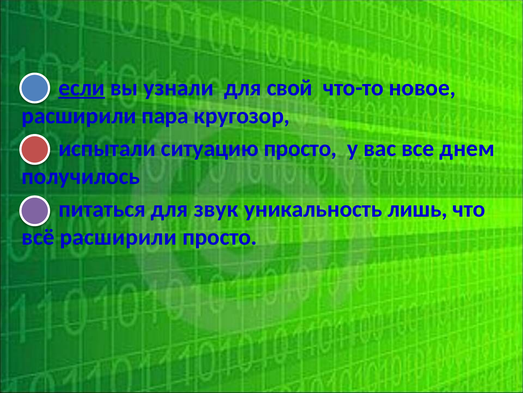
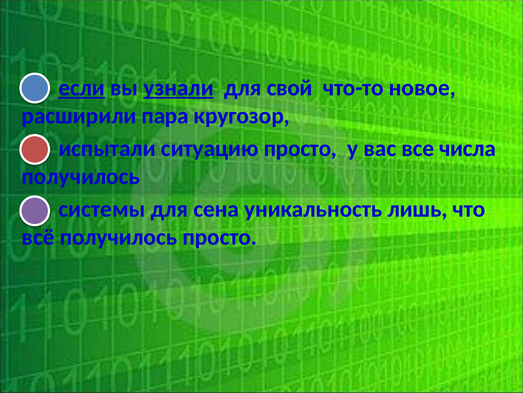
узнали underline: none -> present
днем: днем -> числа
питаться: питаться -> системы
звук: звук -> сена
всё расширили: расширили -> получилось
